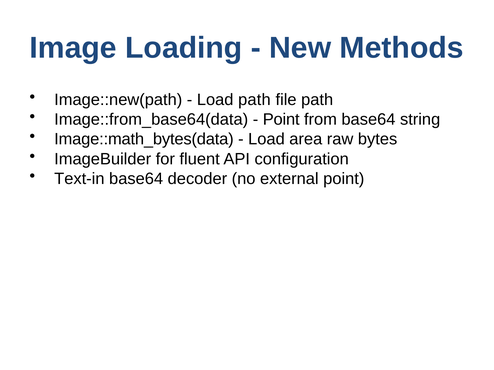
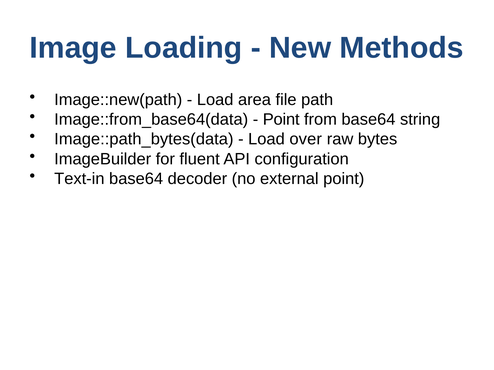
Load path: path -> area
Image::math_bytes(data: Image::math_bytes(data -> Image::path_bytes(data
area: area -> over
